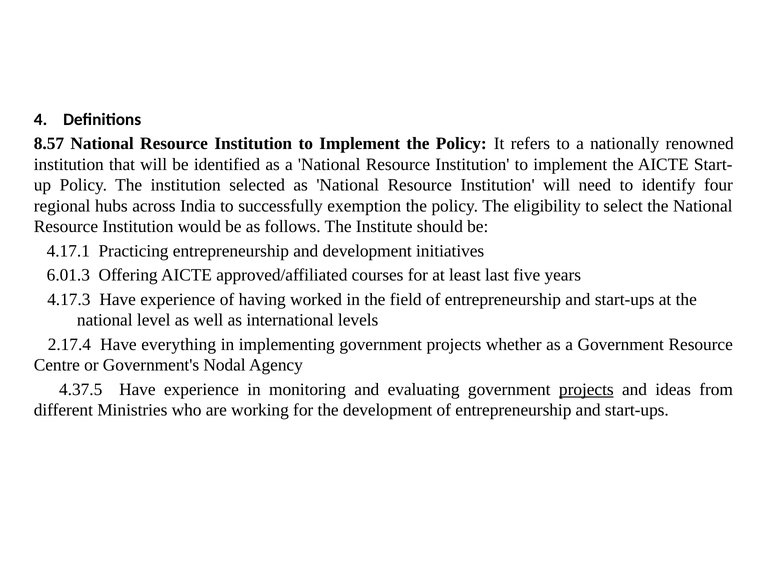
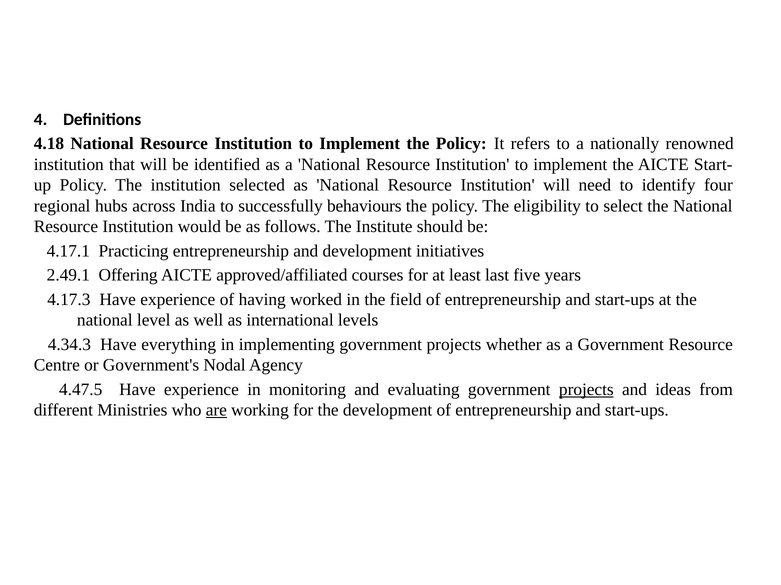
8.57: 8.57 -> 4.18
exemption: exemption -> behaviours
6.01.3: 6.01.3 -> 2.49.1
2.17.4: 2.17.4 -> 4.34.3
4.37.5: 4.37.5 -> 4.47.5
are underline: none -> present
